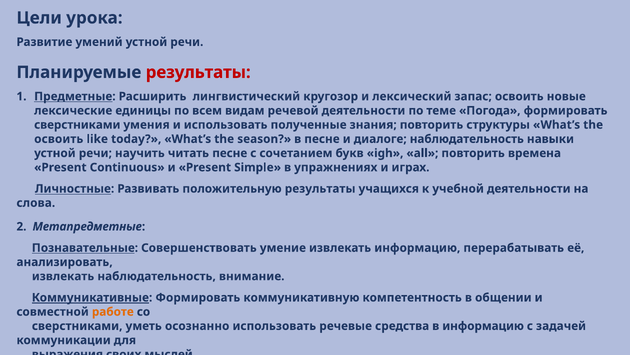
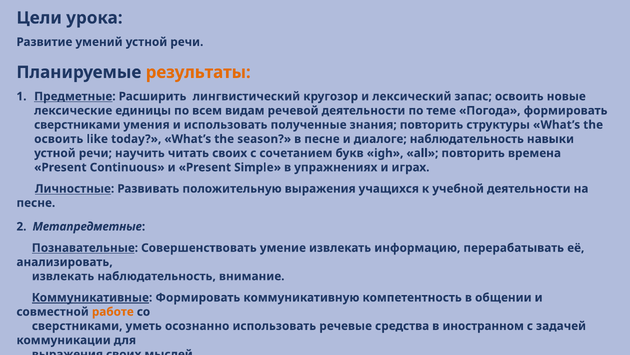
результаты at (198, 72) colour: red -> orange
читать песне: песне -> своих
положительную результаты: результаты -> выражения
слова at (36, 203): слова -> песне
в информацию: информацию -> иностранном
